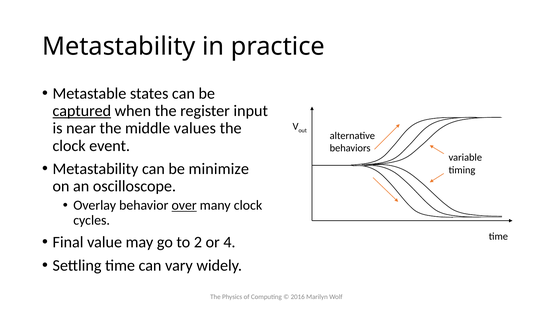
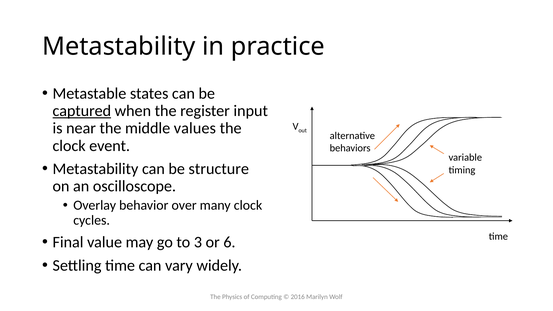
minimize: minimize -> structure
over underline: present -> none
2: 2 -> 3
4: 4 -> 6
